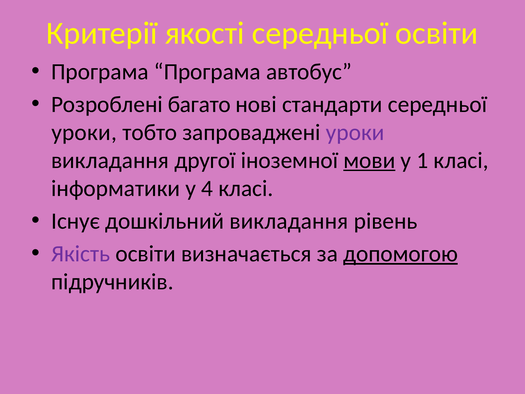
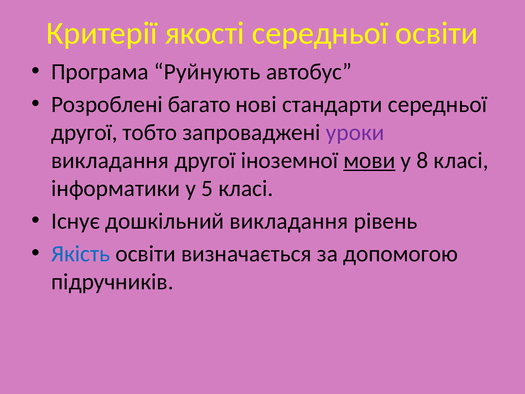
Програма Програма: Програма -> Руйнують
уроки at (84, 132): уроки -> другої
1: 1 -> 8
4: 4 -> 5
Якість colour: purple -> blue
допомогою underline: present -> none
